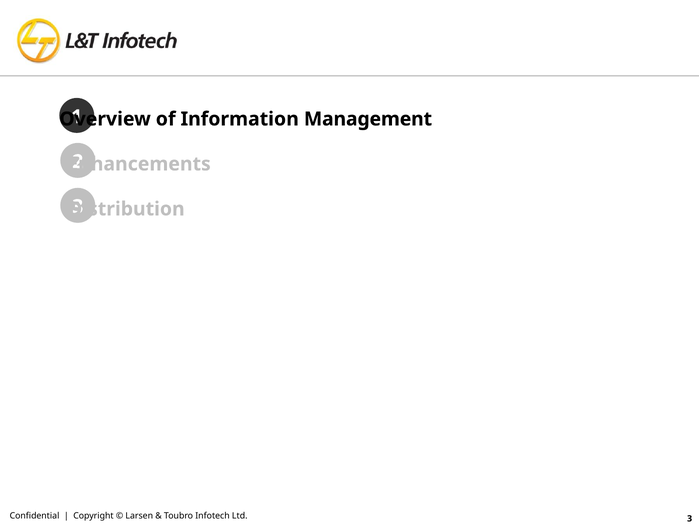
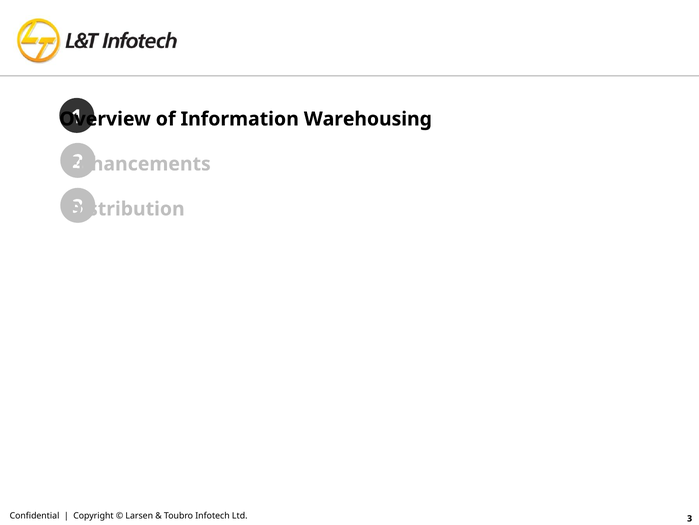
Management: Management -> Warehousing
